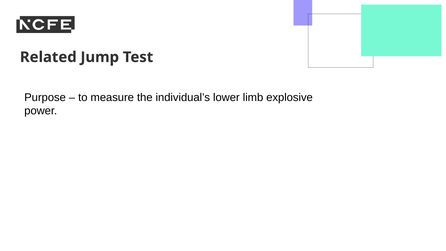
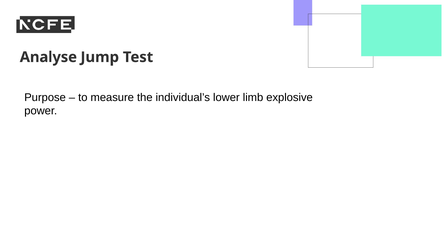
Related: Related -> Analyse
